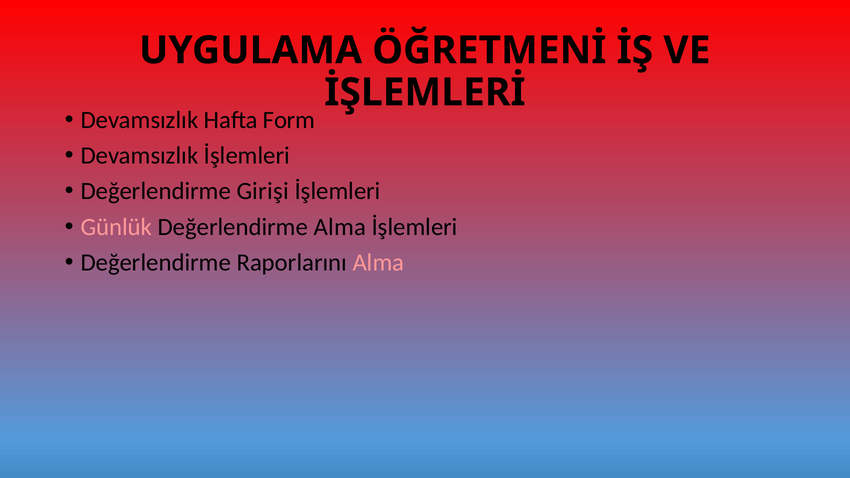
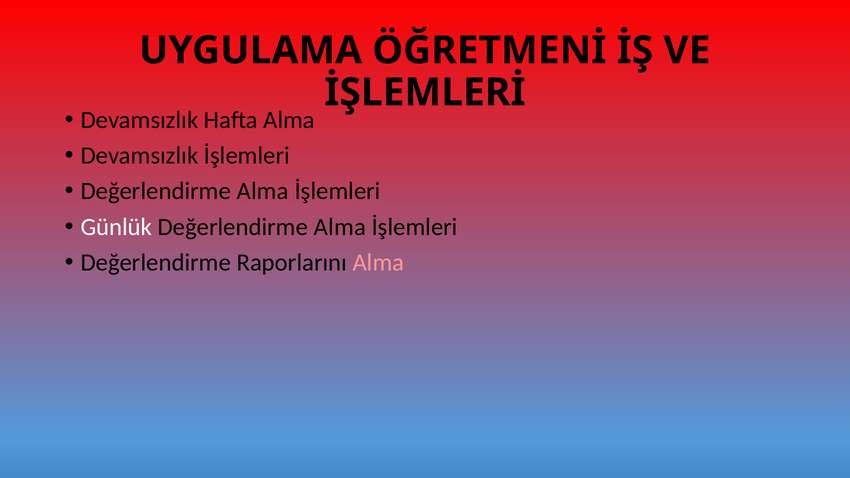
Hafta Form: Form -> Alma
Girişi at (263, 191): Girişi -> Alma
Günlük colour: pink -> white
